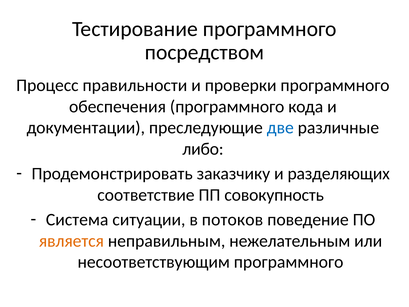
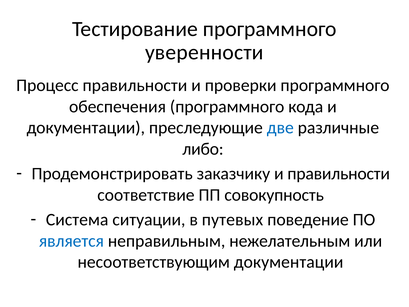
посредством: посредством -> уверенности
и разделяющих: разделяющих -> правильности
потоков: потоков -> путевых
является colour: orange -> blue
несоответствующим программного: программного -> документации
